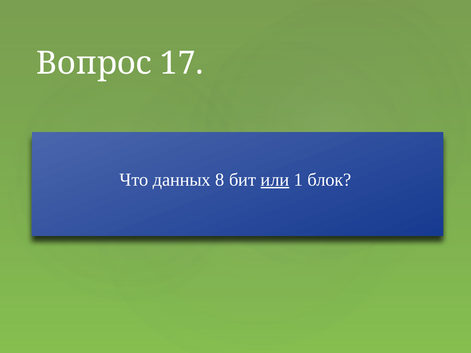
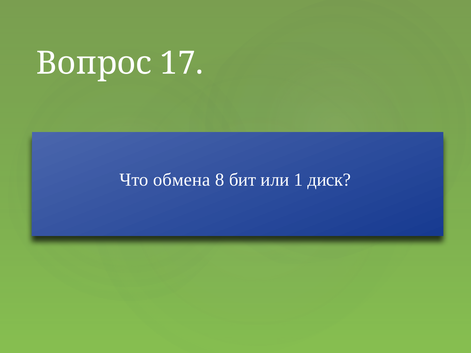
данных: данных -> обмена
или underline: present -> none
блок: блок -> диск
